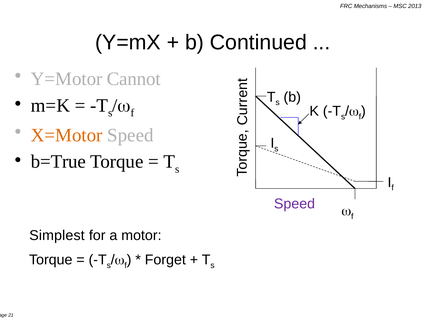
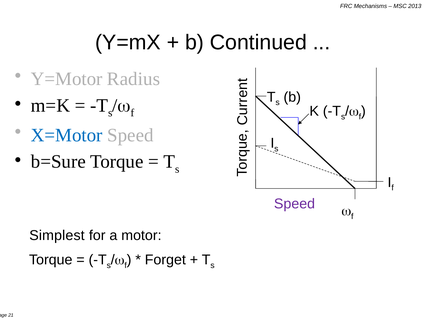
Cannot: Cannot -> Radius
X=Motor colour: orange -> blue
b=True: b=True -> b=Sure
